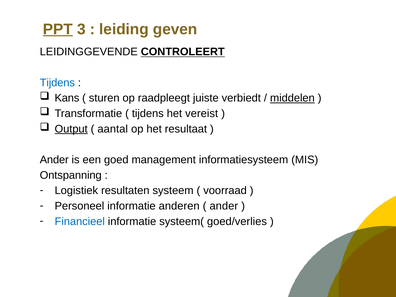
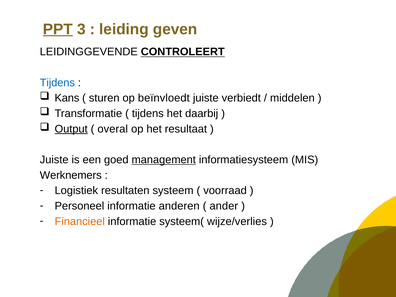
raadpleegt: raadpleegt -> beïnvloedt
middelen underline: present -> none
vereist: vereist -> daarbij
aantal: aantal -> overal
Ander at (54, 160): Ander -> Juiste
management underline: none -> present
Ontspanning: Ontspanning -> Werknemers
Financieel colour: blue -> orange
goed/verlies: goed/verlies -> wijze/verlies
